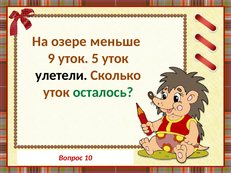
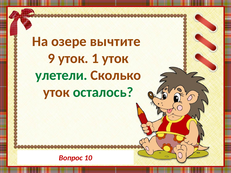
меньше: меньше -> вычтите
5: 5 -> 1
улетели colour: black -> green
